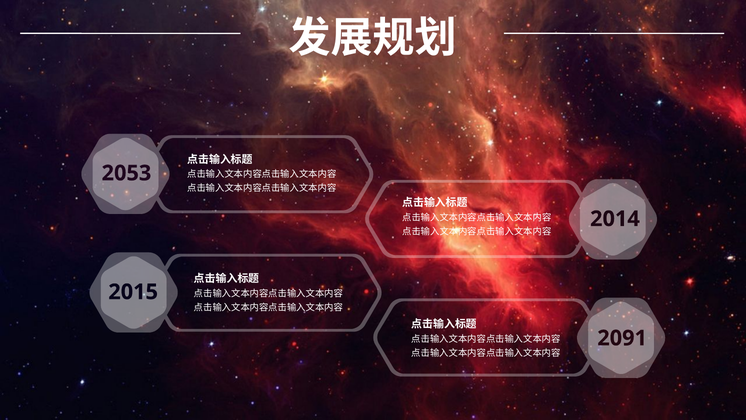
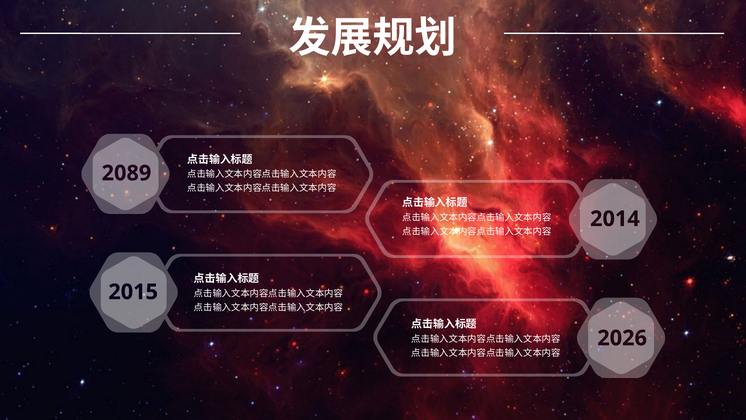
2053: 2053 -> 2089
2091: 2091 -> 2026
